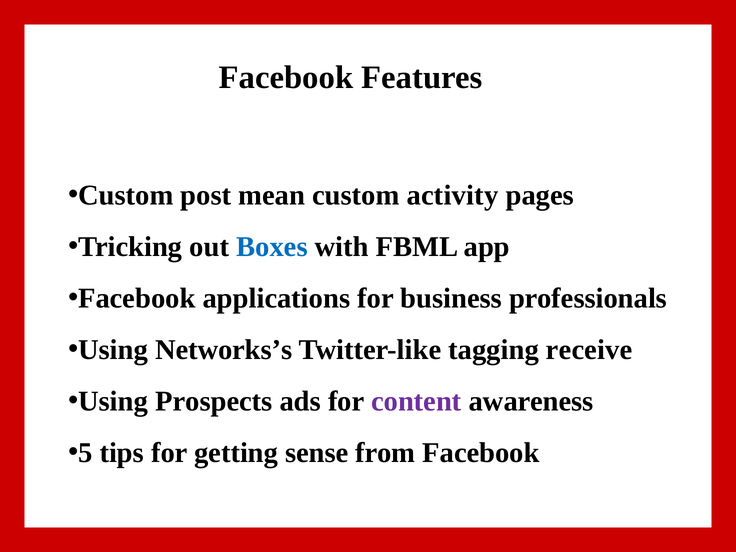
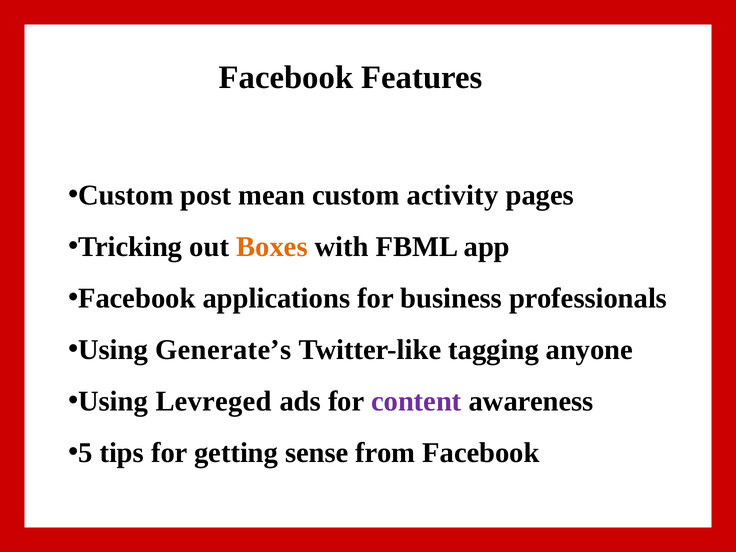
Boxes colour: blue -> orange
Networks’s: Networks’s -> Generate’s
receive: receive -> anyone
Prospects: Prospects -> Levreged
